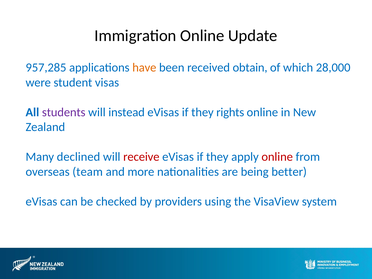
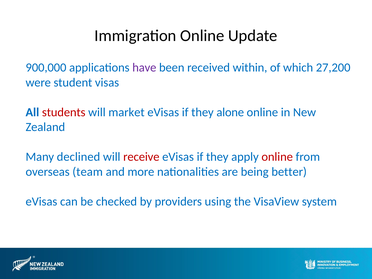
957,285: 957,285 -> 900,000
have colour: orange -> purple
obtain: obtain -> within
28,000: 28,000 -> 27,200
students colour: purple -> red
instead: instead -> market
rights: rights -> alone
